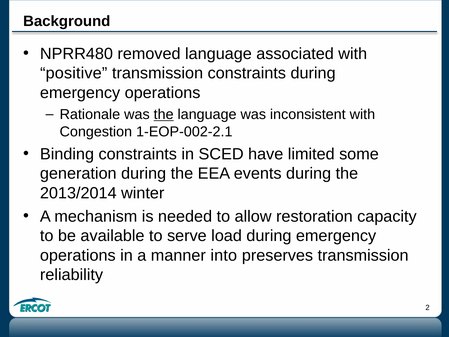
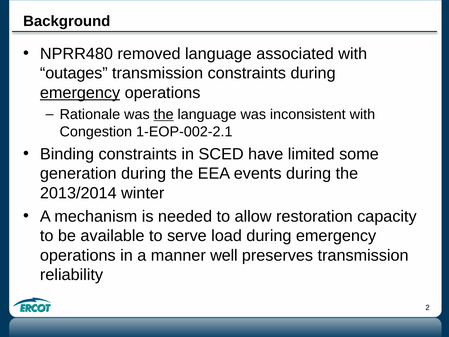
positive: positive -> outages
emergency at (80, 93) underline: none -> present
into: into -> well
